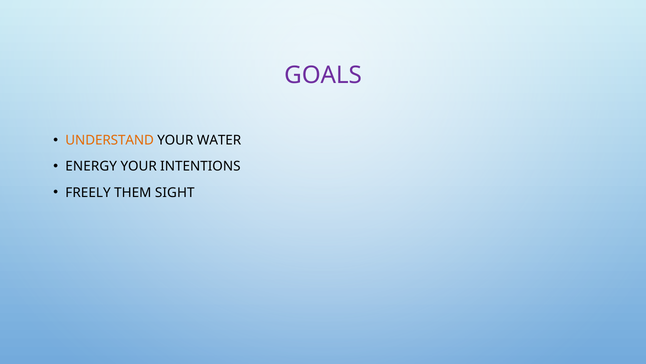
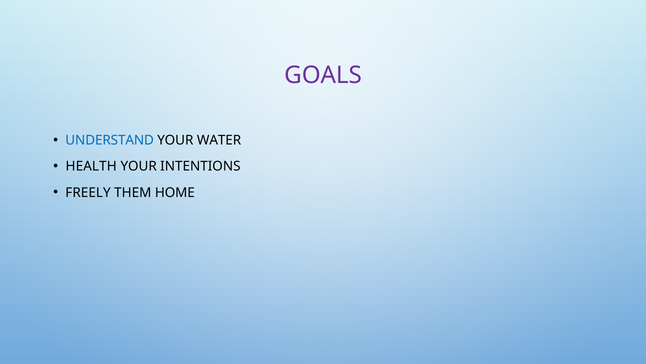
UNDERSTAND colour: orange -> blue
ENERGY: ENERGY -> HEALTH
SIGHT: SIGHT -> HOME
